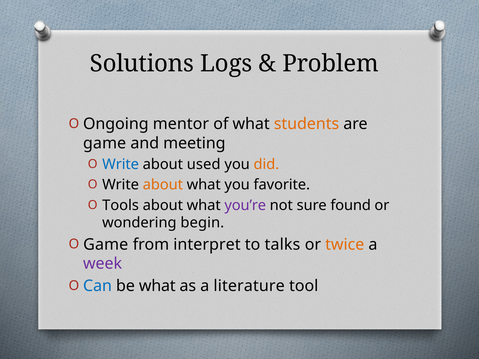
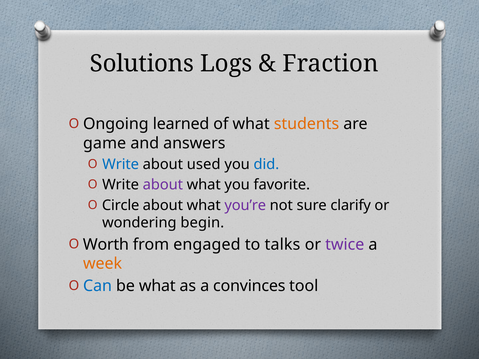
Problem: Problem -> Fraction
mentor: mentor -> learned
meeting: meeting -> answers
did colour: orange -> blue
about at (163, 185) colour: orange -> purple
Tools: Tools -> Circle
found: found -> clarify
Game at (106, 245): Game -> Worth
interpret: interpret -> engaged
twice colour: orange -> purple
week colour: purple -> orange
literature: literature -> convinces
